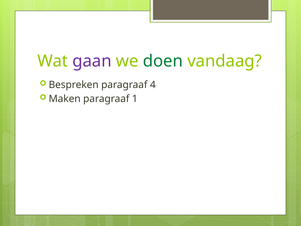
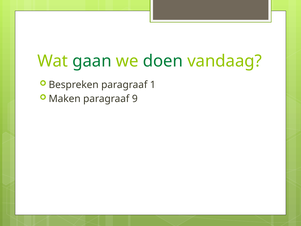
gaan colour: purple -> green
4: 4 -> 1
1: 1 -> 9
